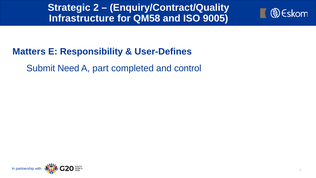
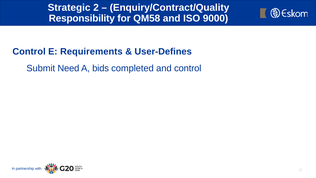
Infrastructure: Infrastructure -> Responsibility
9005: 9005 -> 9000
Matters at (29, 52): Matters -> Control
Responsibility: Responsibility -> Requirements
part: part -> bids
